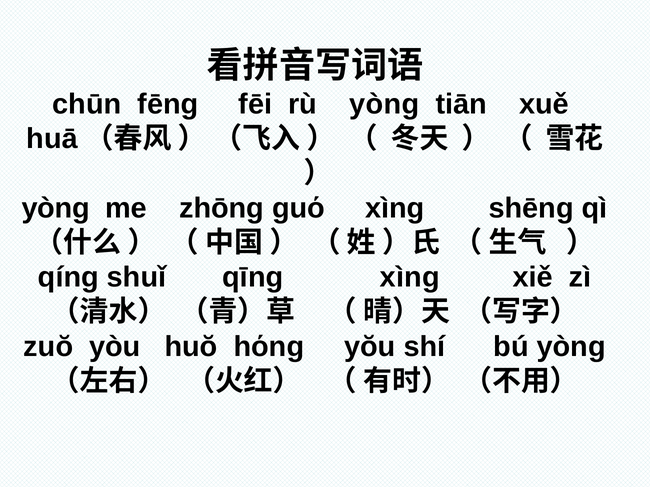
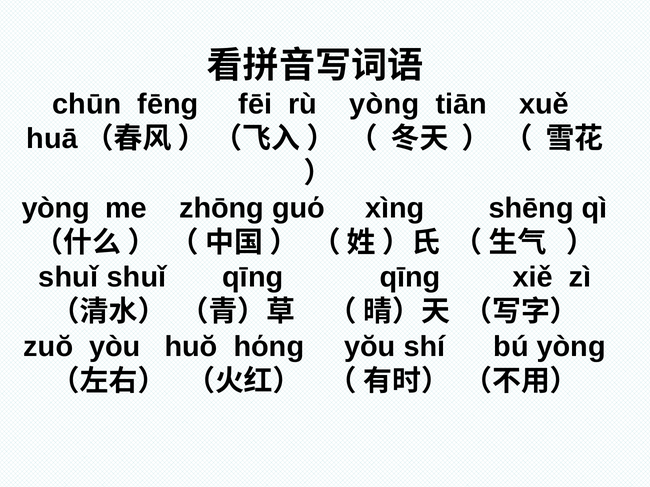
qínɡ at (68, 278): qínɡ -> shuǐ
qīnɡ xìnɡ: xìnɡ -> qīnɡ
